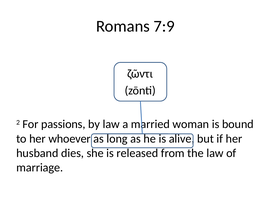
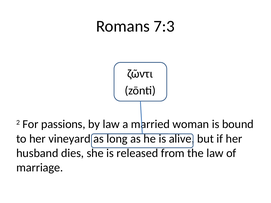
7:9: 7:9 -> 7:3
whoever: whoever -> vineyard
